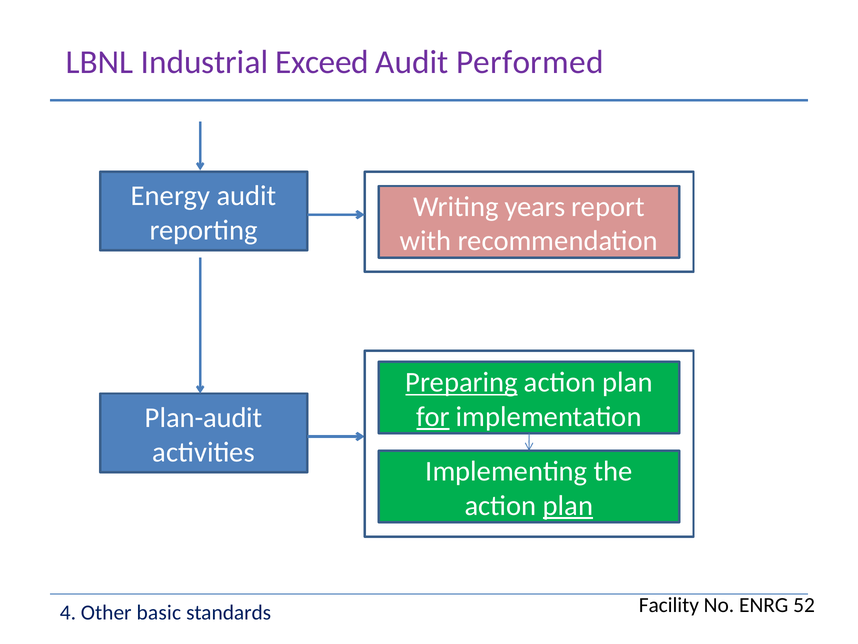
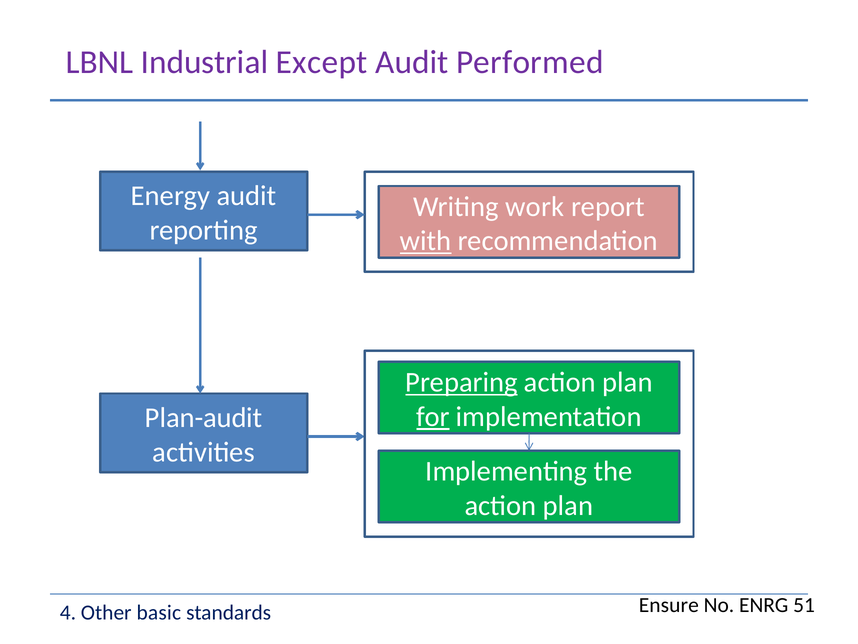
Exceed: Exceed -> Except
years: years -> work
with underline: none -> present
plan at (568, 505) underline: present -> none
Facility: Facility -> Ensure
52: 52 -> 51
